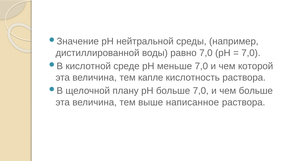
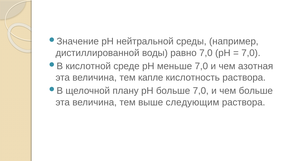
которой: которой -> азотная
написанное: написанное -> следующим
